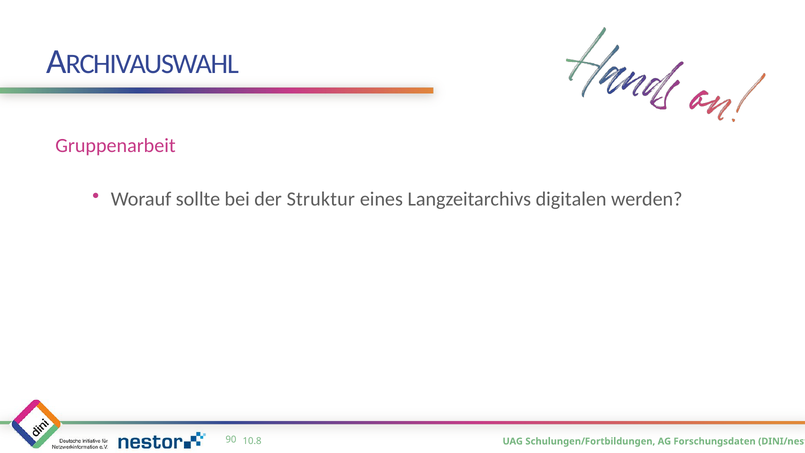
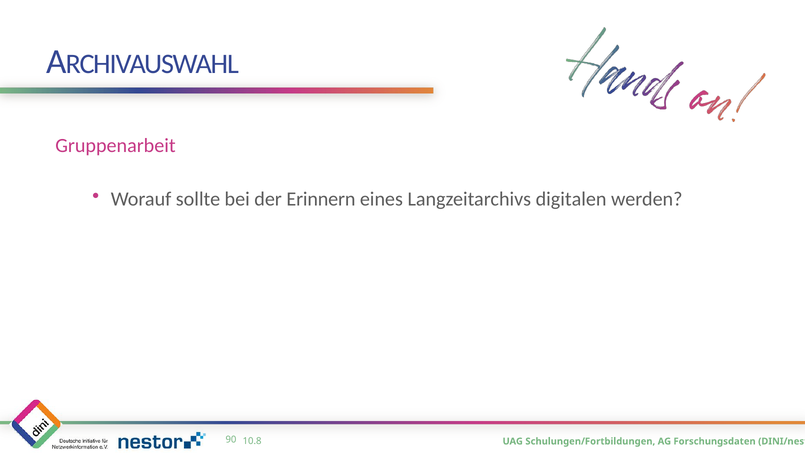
Struktur: Struktur -> Erinnern
